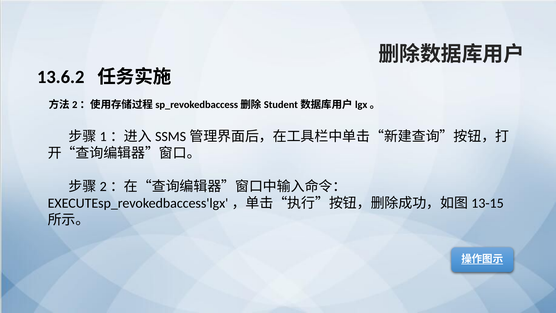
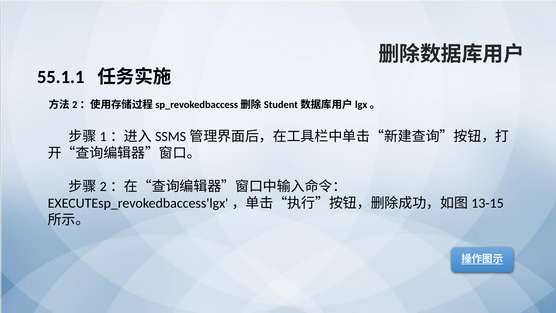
13.6.2: 13.6.2 -> 55.1.1
